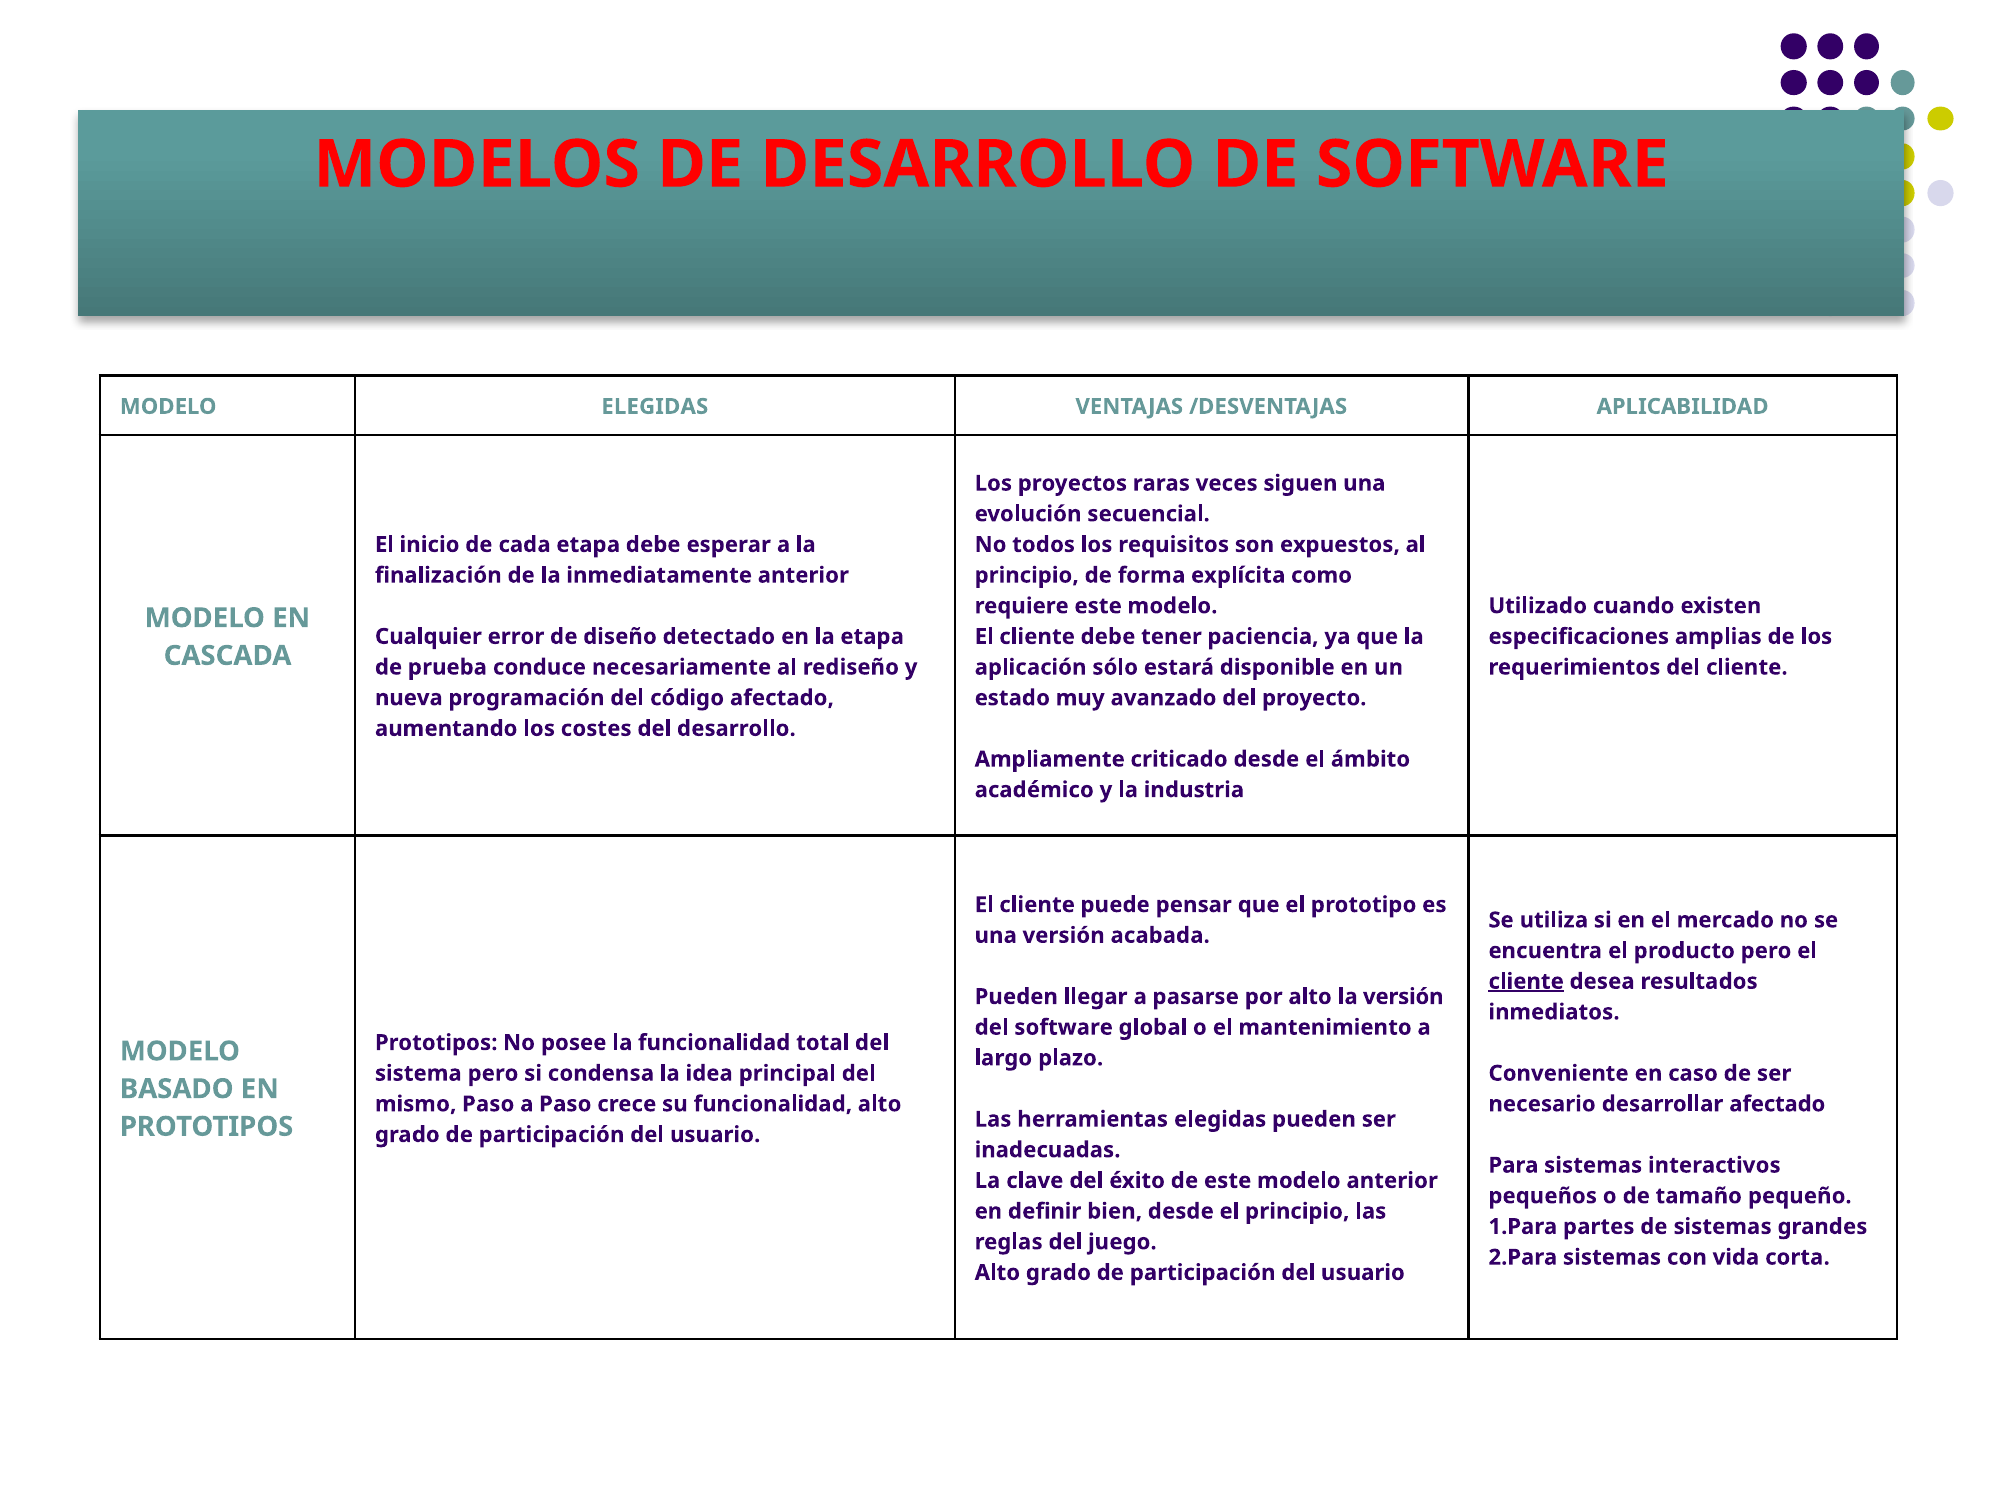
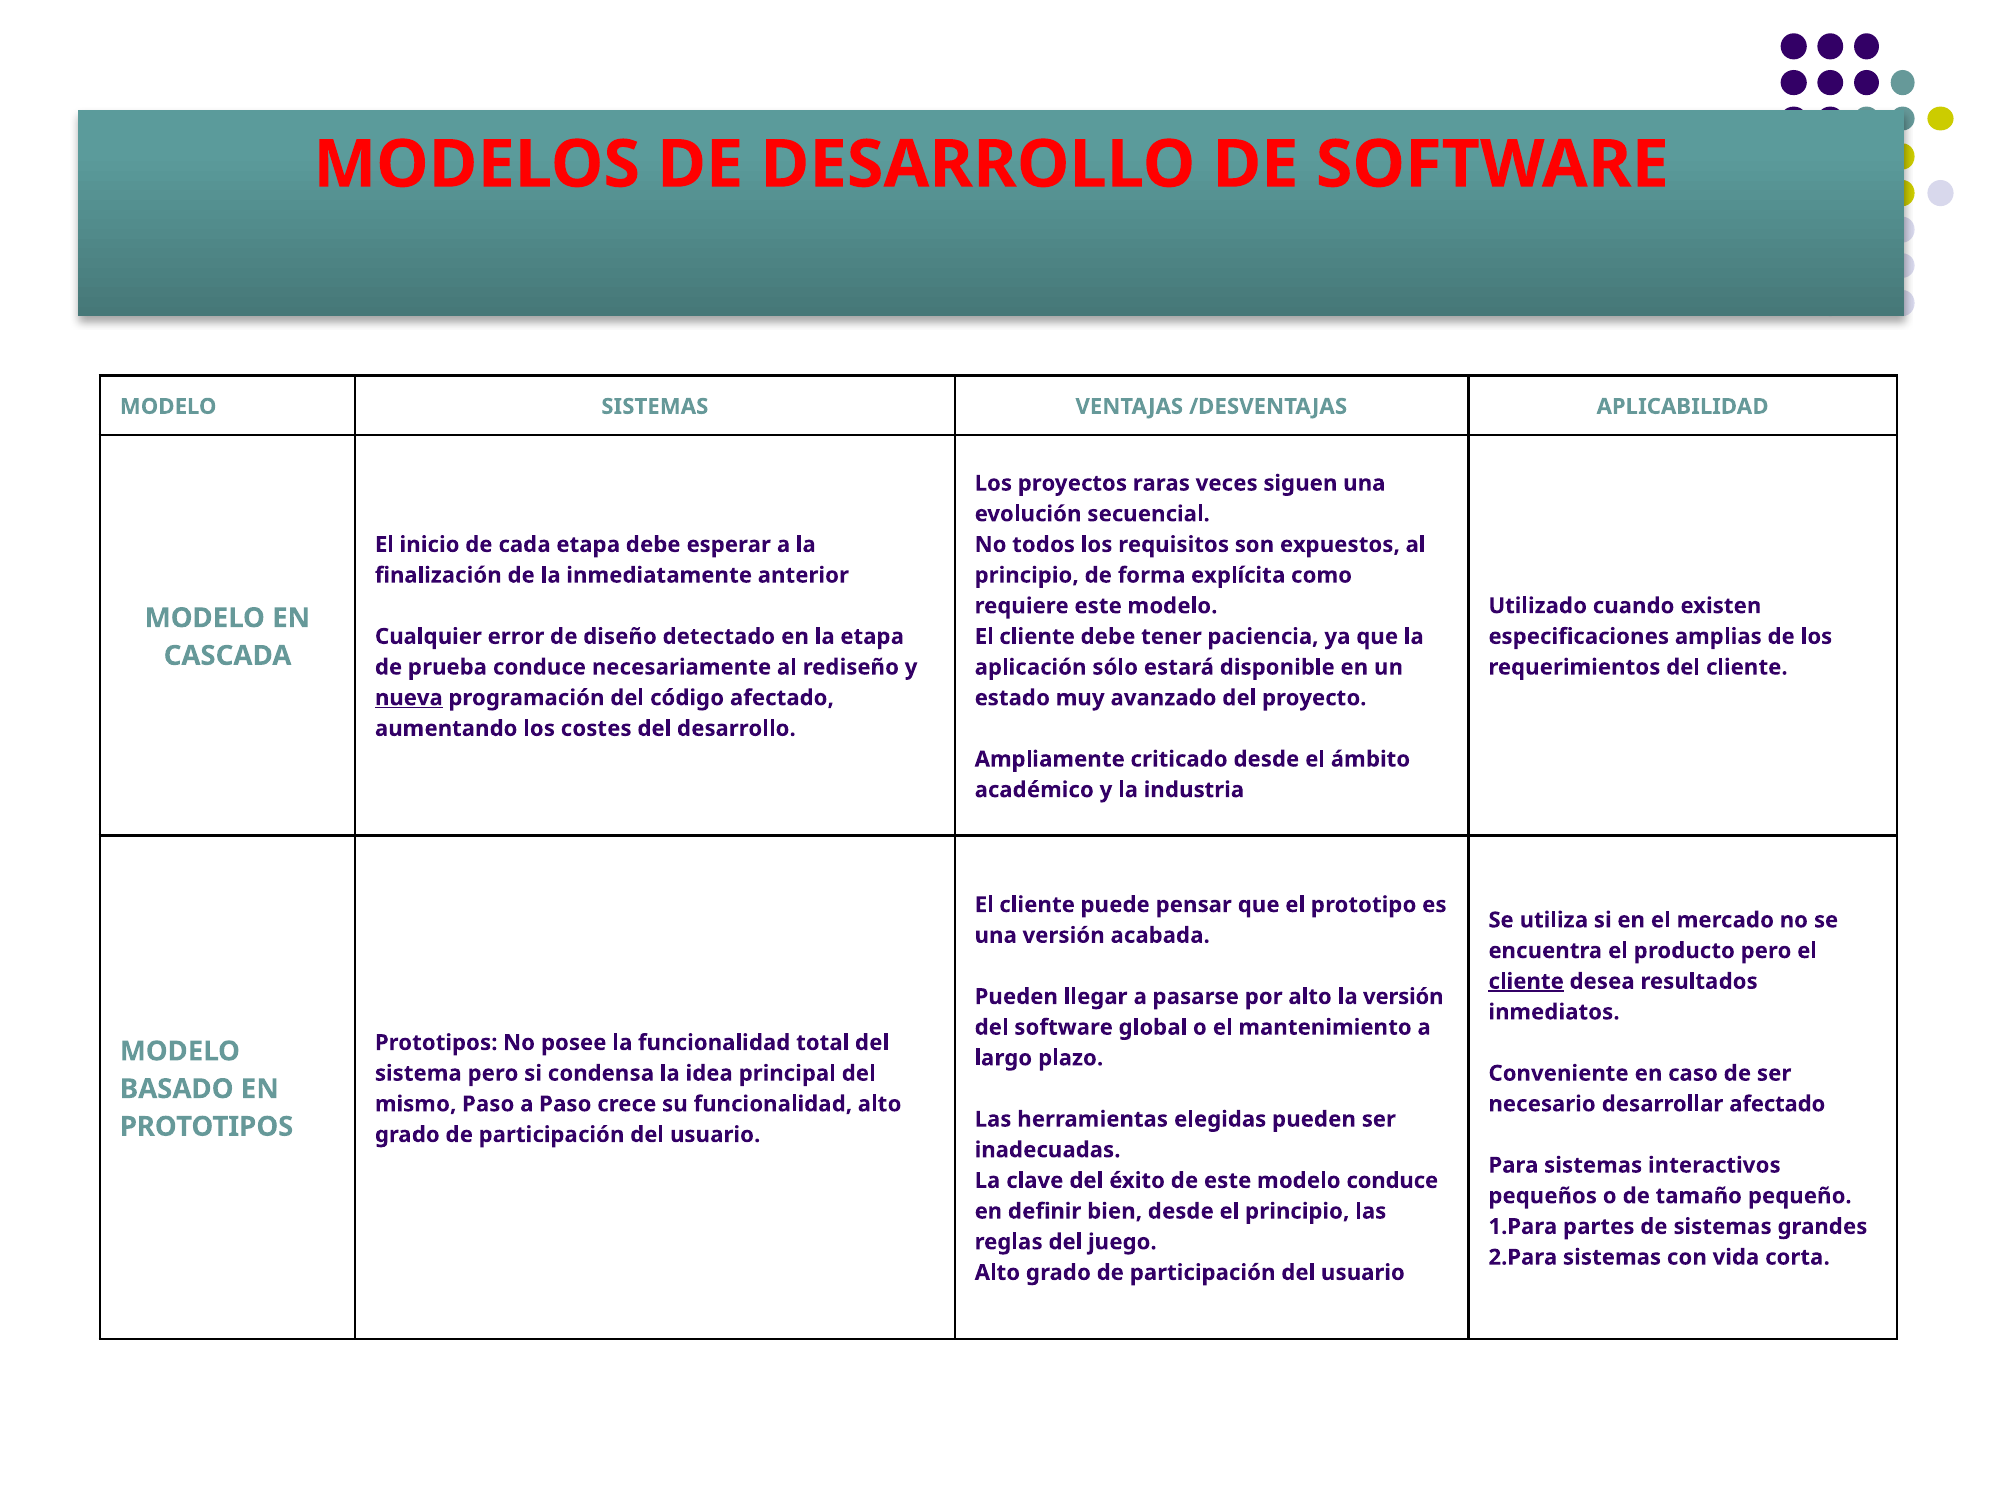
MODELO ELEGIDAS: ELEGIDAS -> SISTEMAS
nueva underline: none -> present
modelo anterior: anterior -> conduce
